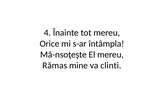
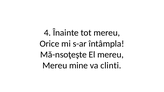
Rămas at (55, 66): Rămas -> Mereu
